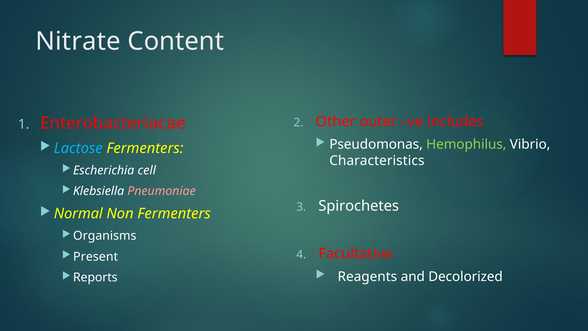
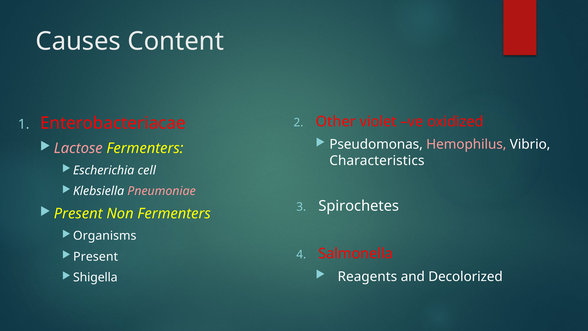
Nitrate: Nitrate -> Causes
outer: outer -> violet
includes: includes -> oxidized
Hemophilus colour: light green -> pink
Lactose colour: light blue -> pink
Normal at (78, 214): Normal -> Present
Facultative: Facultative -> Salmonella
Reports: Reports -> Shigella
